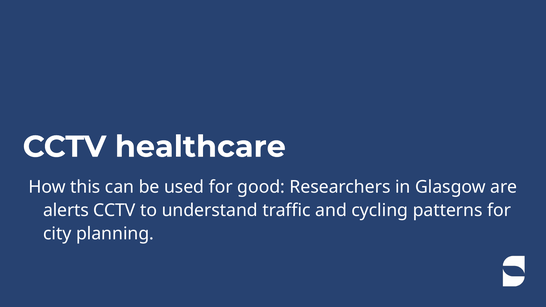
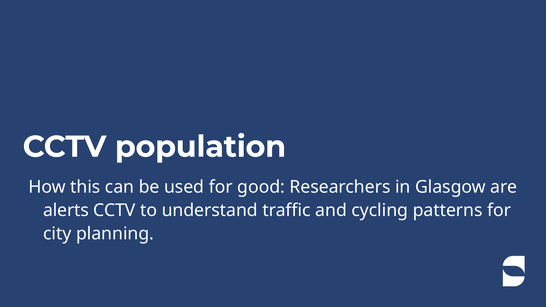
healthcare: healthcare -> population
